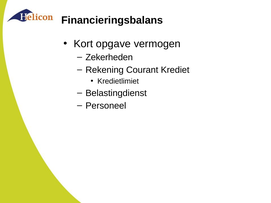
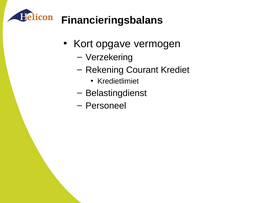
Zekerheden: Zekerheden -> Verzekering
